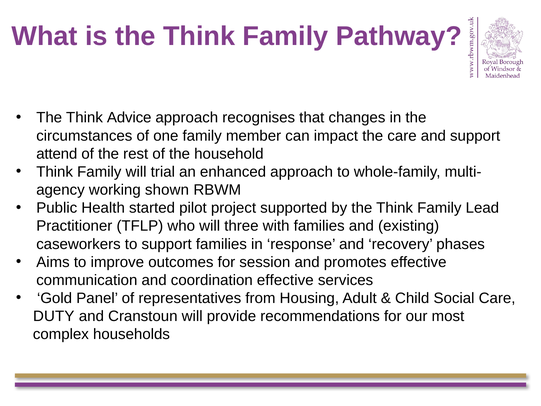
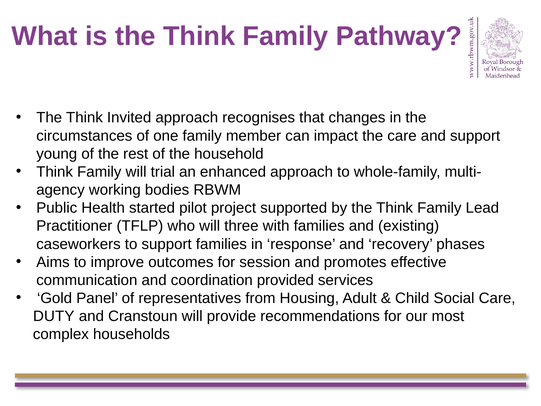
Advice: Advice -> Invited
attend: attend -> young
shown: shown -> bodies
coordination effective: effective -> provided
